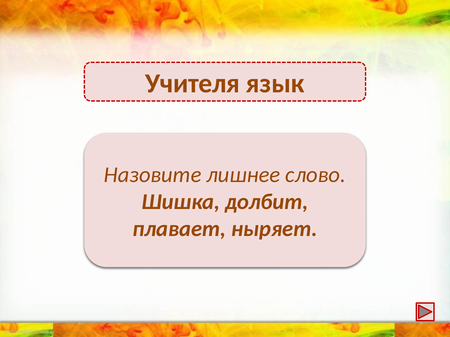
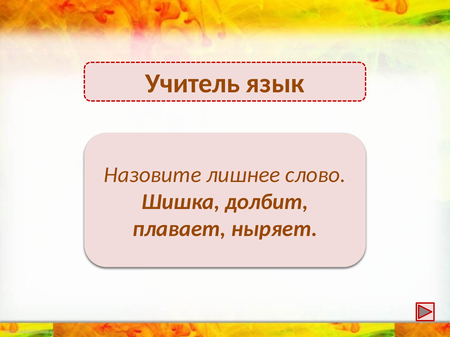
Учителя: Учителя -> Учитель
